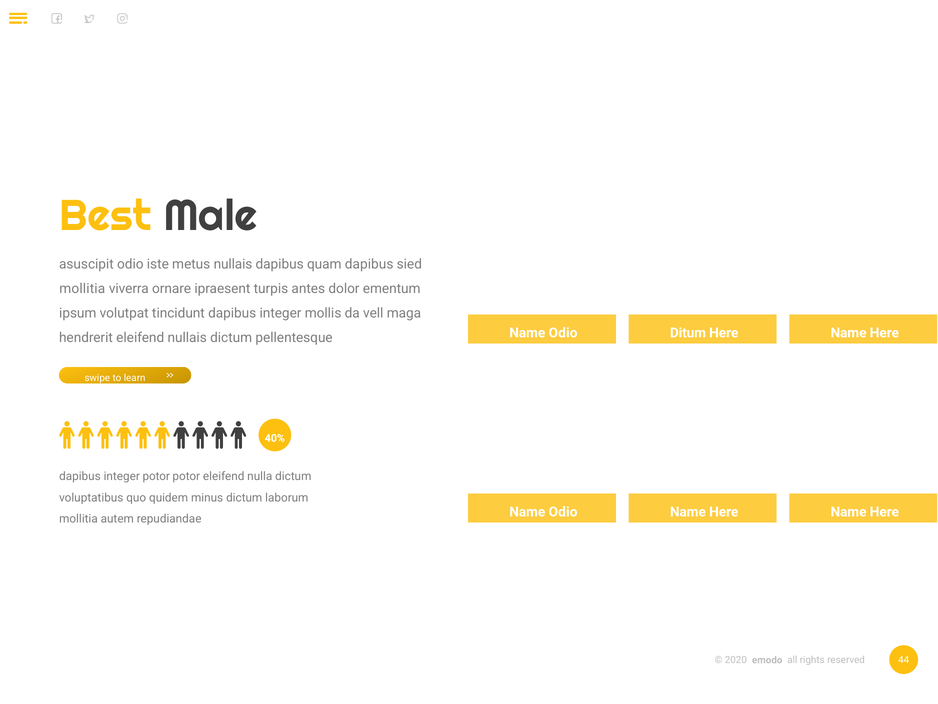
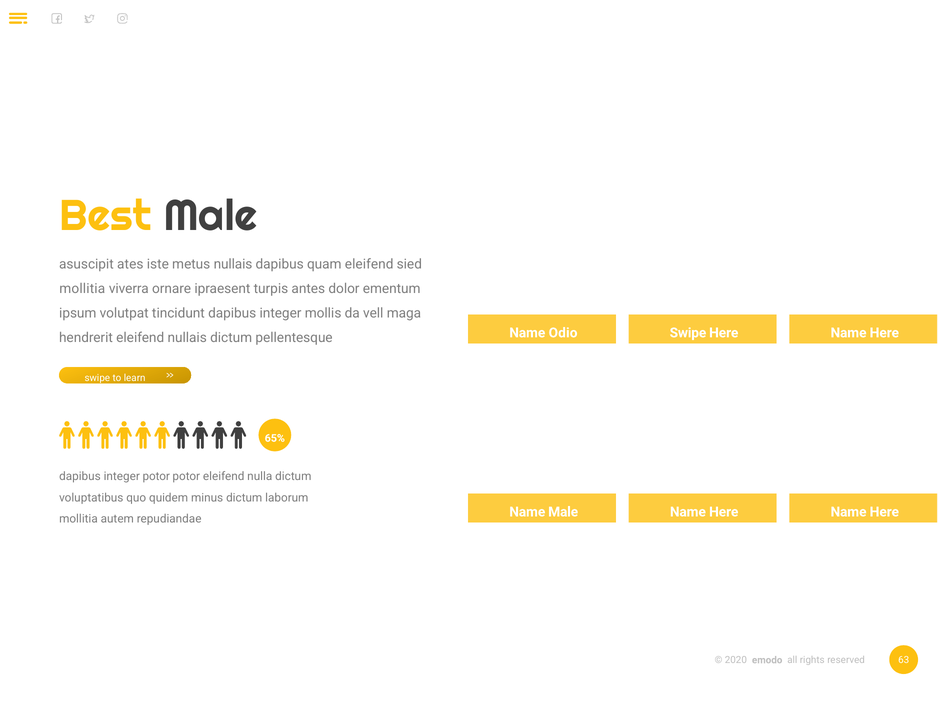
asuscipit odio: odio -> ates
quam dapibus: dapibus -> eleifend
Ditum at (688, 333): Ditum -> Swipe
40%: 40% -> 65%
Odio at (563, 512): Odio -> Male
44: 44 -> 63
